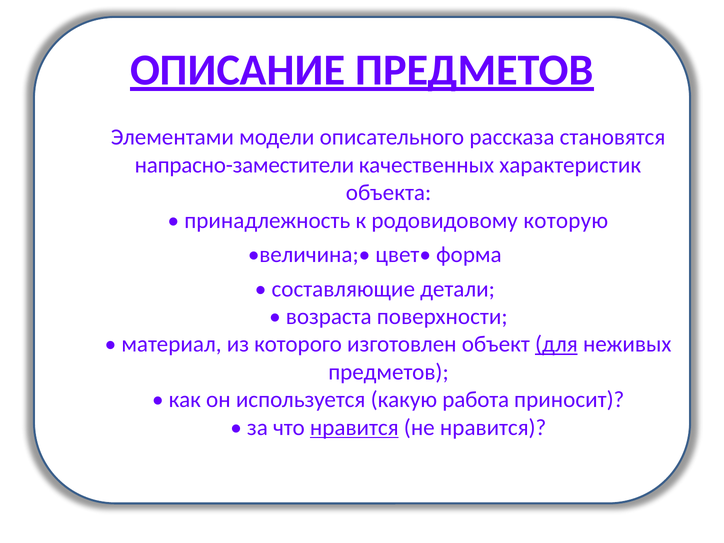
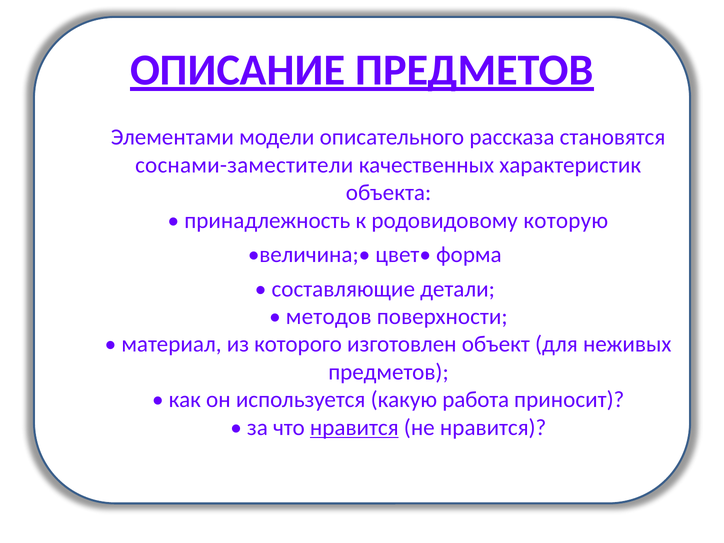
напрасно-заместители: напрасно-заместители -> соснами-заместители
возраста: возраста -> методов
для underline: present -> none
